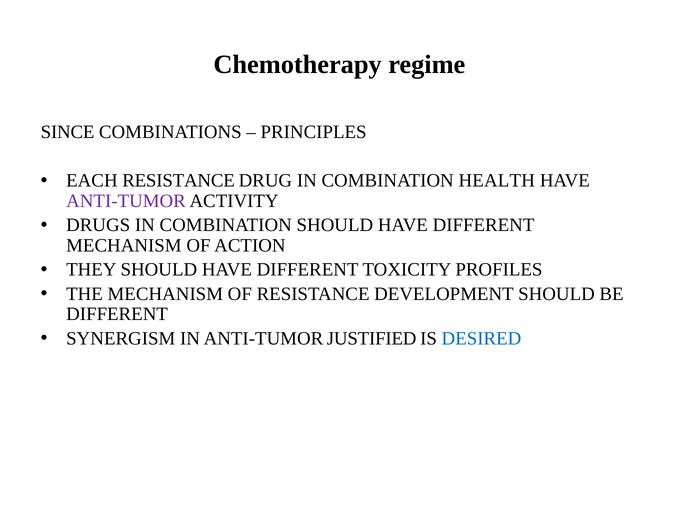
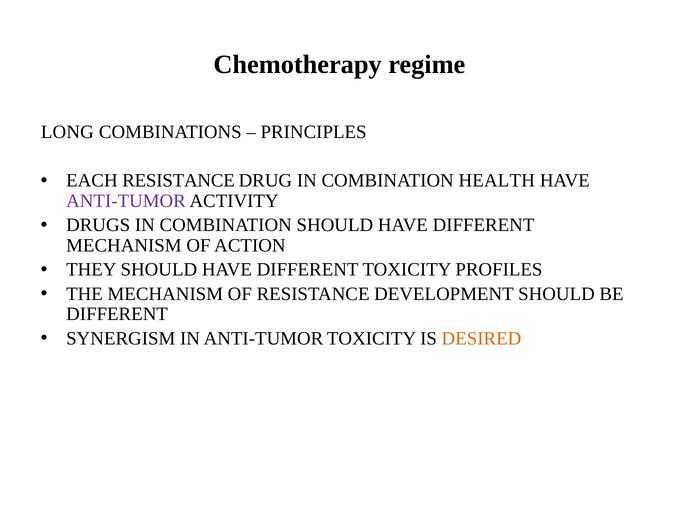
SINCE: SINCE -> LONG
ANTI-TUMOR JUSTIFIED: JUSTIFIED -> TOXICITY
DESIRED colour: blue -> orange
